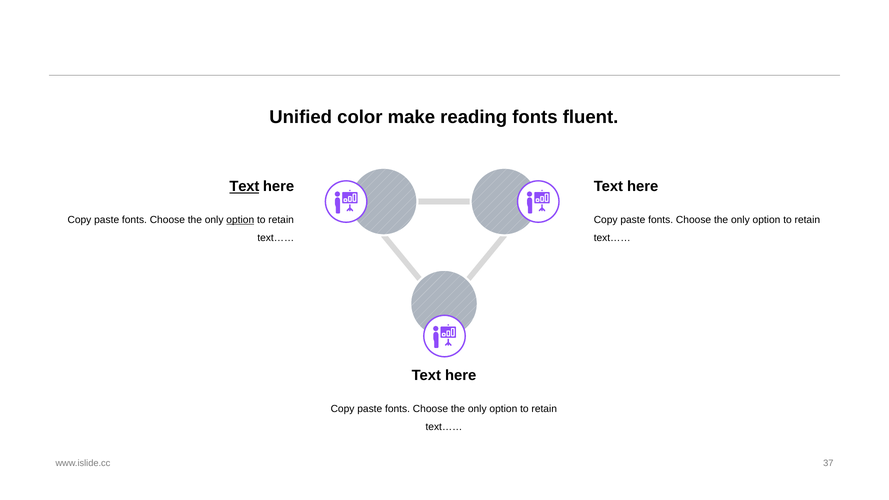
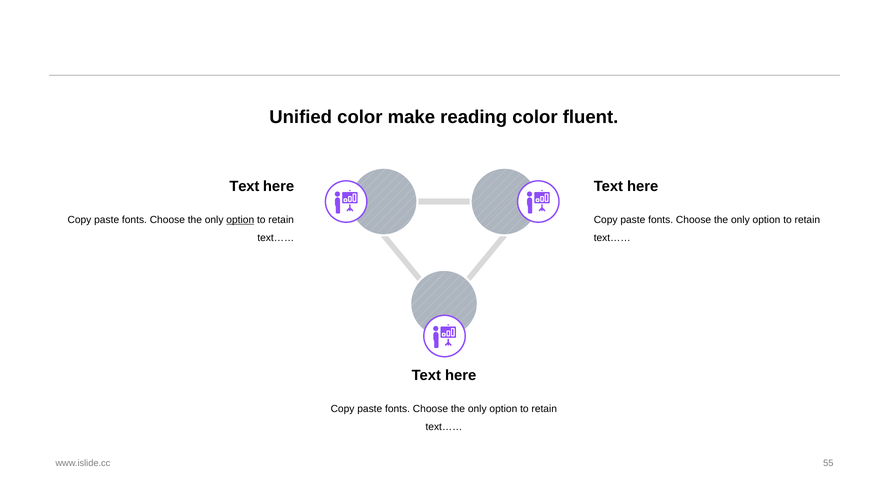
reading fonts: fonts -> color
Text at (244, 187) underline: present -> none
37: 37 -> 55
